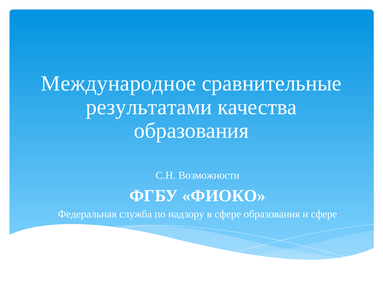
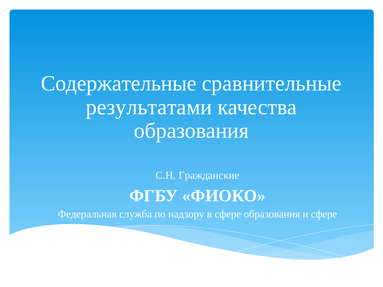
Международное: Международное -> Содержательные
Возможности: Возможности -> Гражданские
